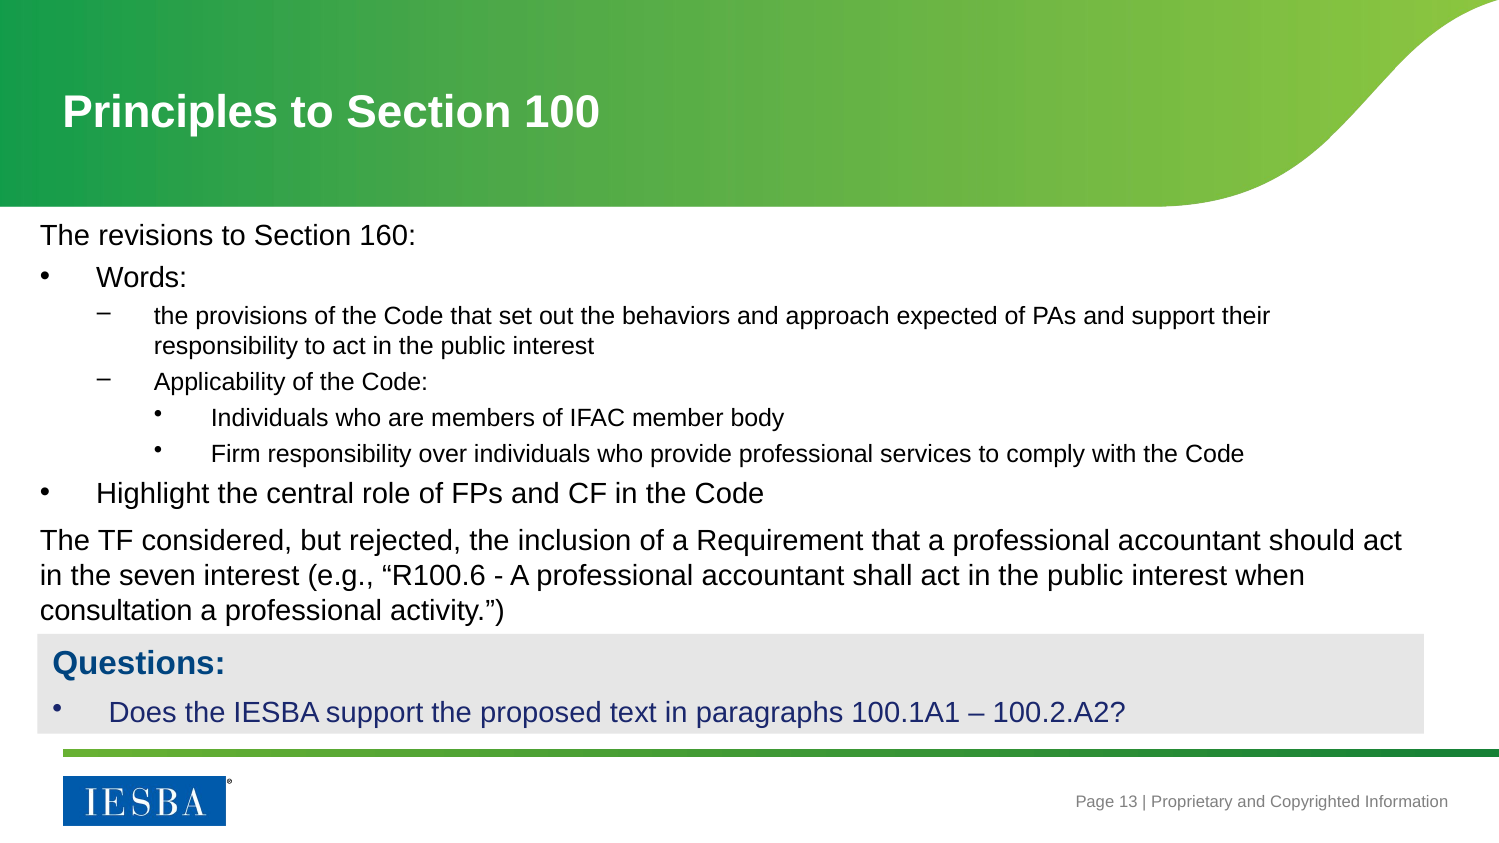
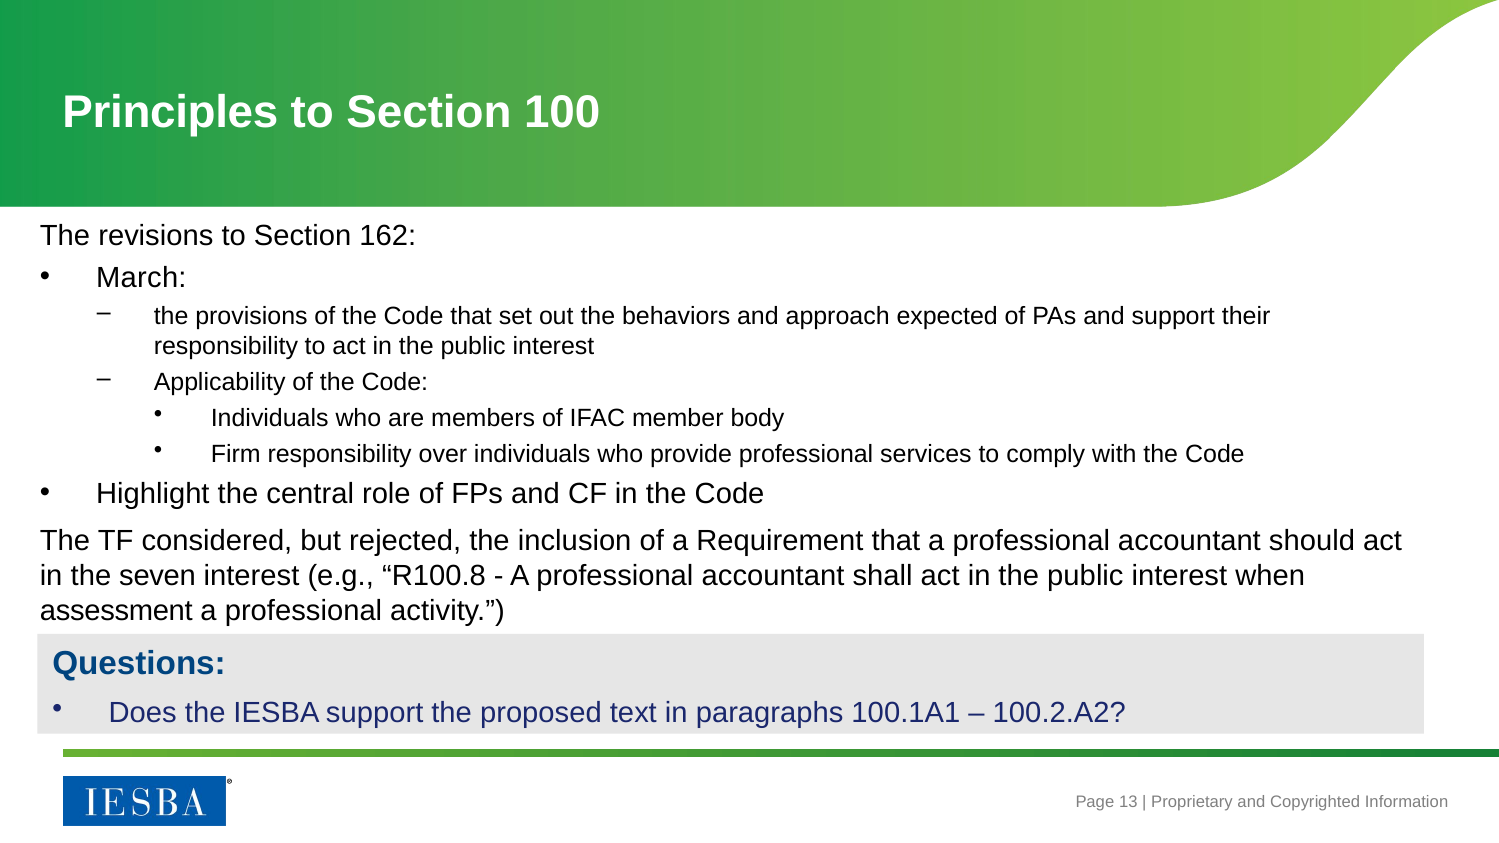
160: 160 -> 162
Words: Words -> March
R100.6: R100.6 -> R100.8
consultation: consultation -> assessment
